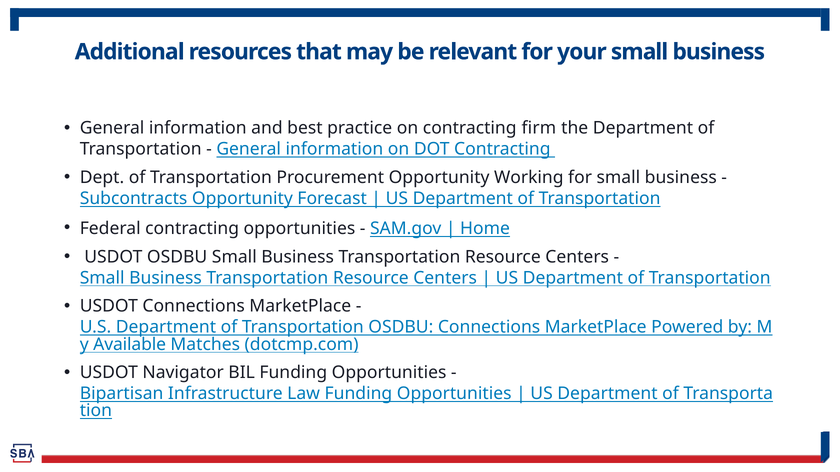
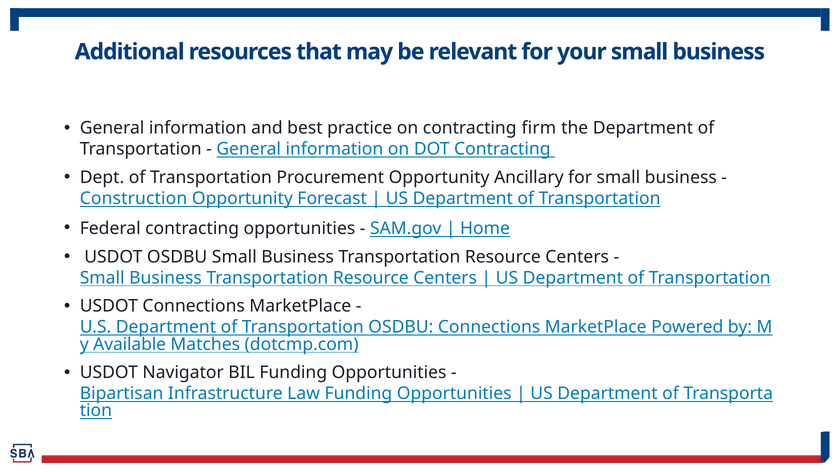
Working: Working -> Ancillary
Subcontracts: Subcontracts -> Construction
